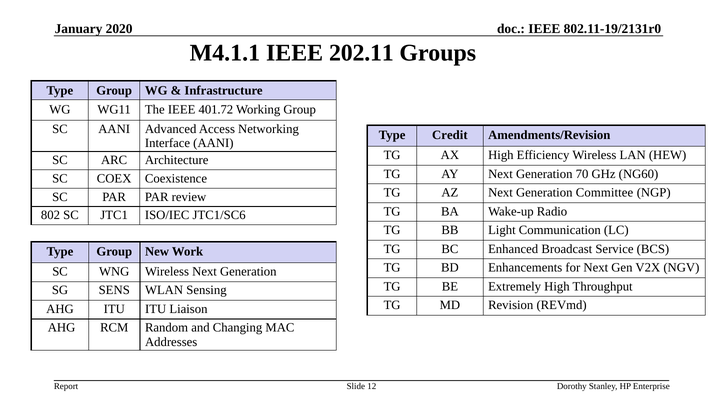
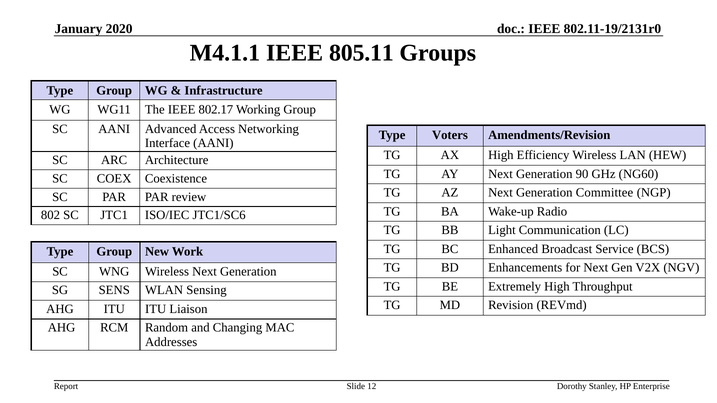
202.11: 202.11 -> 805.11
401.72: 401.72 -> 802.17
Credit: Credit -> Voters
70: 70 -> 90
